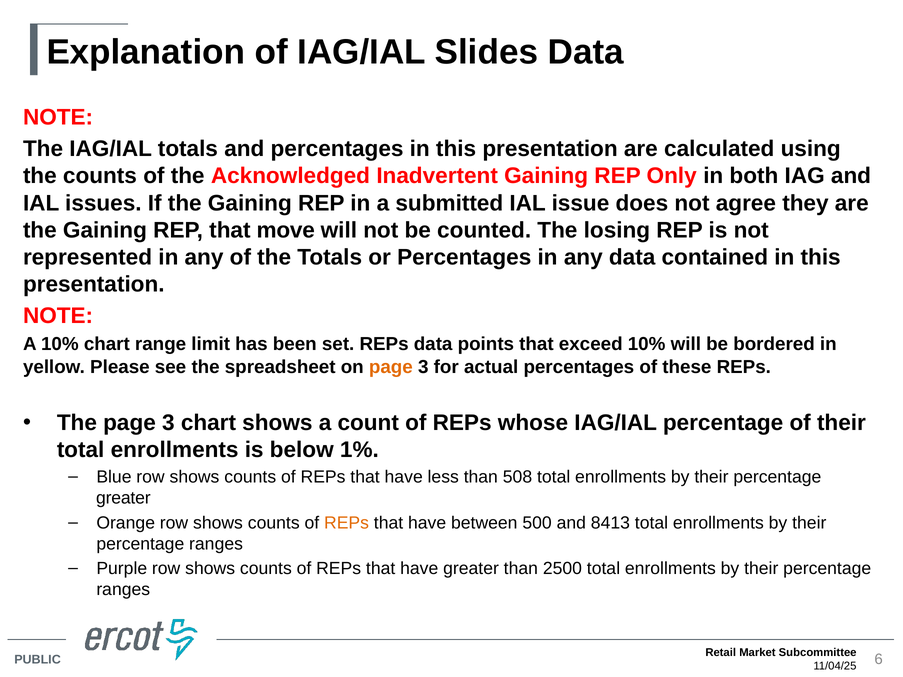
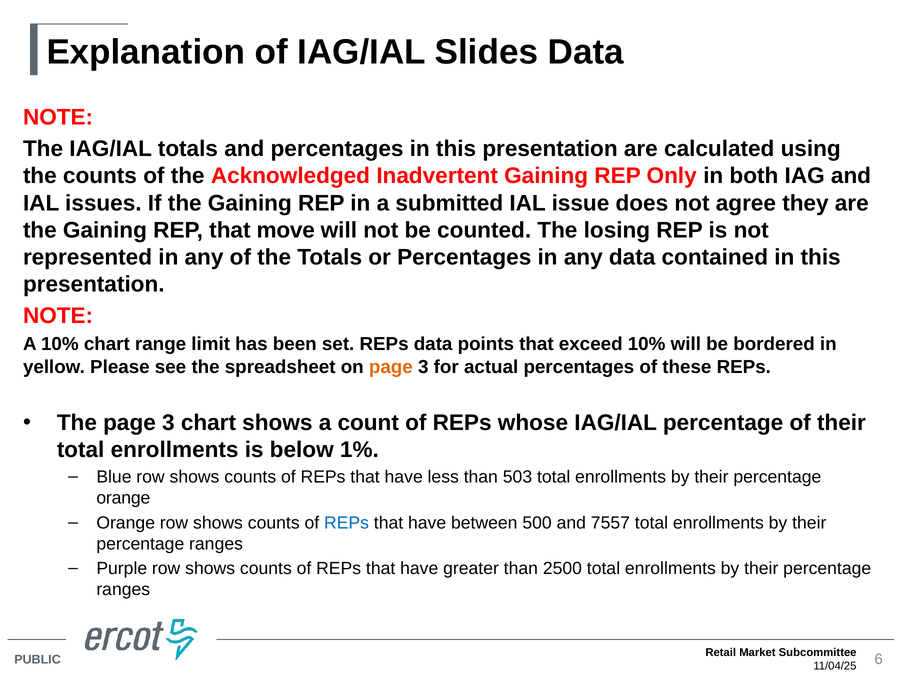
508: 508 -> 503
greater at (123, 498): greater -> orange
REPs at (347, 523) colour: orange -> blue
8413: 8413 -> 7557
